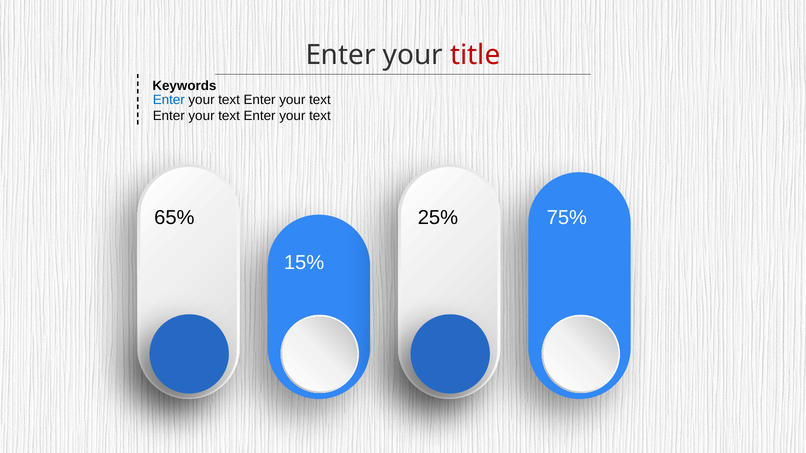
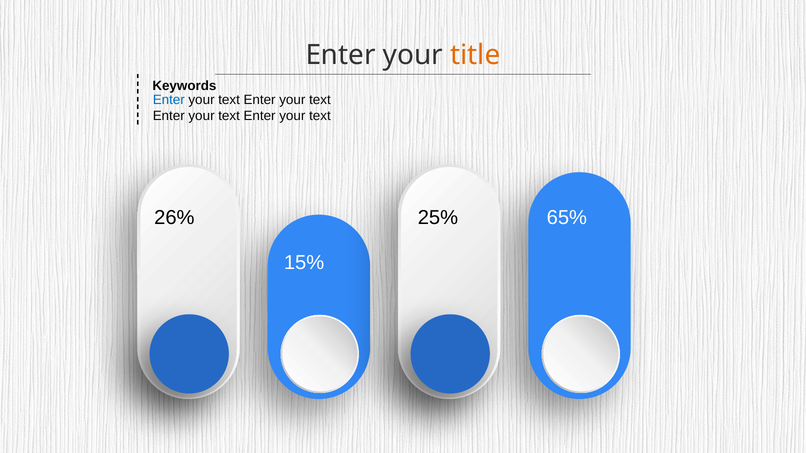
title colour: red -> orange
65%: 65% -> 26%
75%: 75% -> 65%
